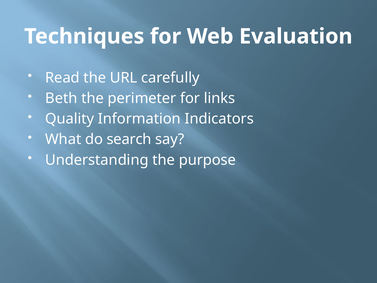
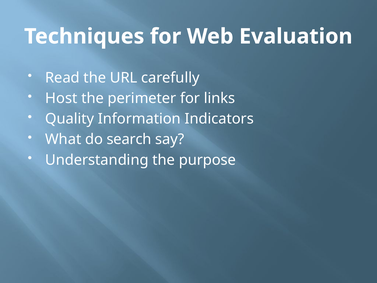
Beth: Beth -> Host
